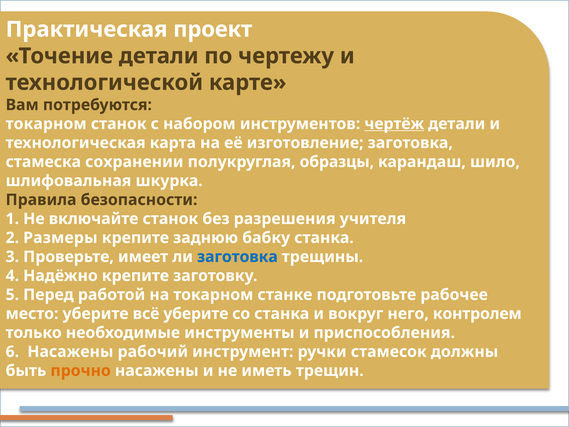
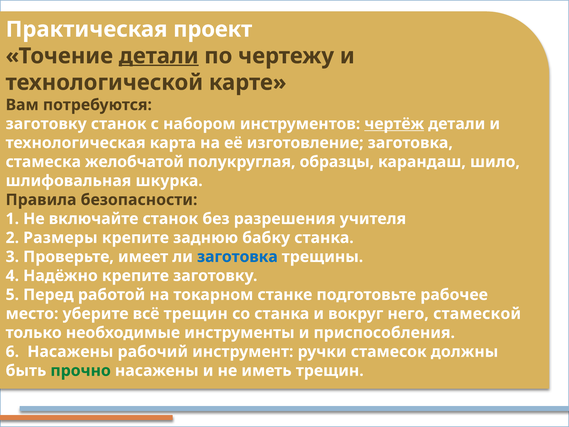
детали at (159, 56) underline: none -> present
токарном at (46, 124): токарном -> заготовку
сохранении: сохранении -> желобчатой
всё уберите: уберите -> трещин
контролем: контролем -> стамеской
прочно colour: orange -> green
